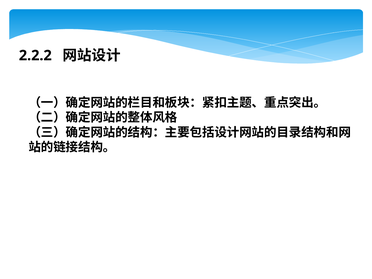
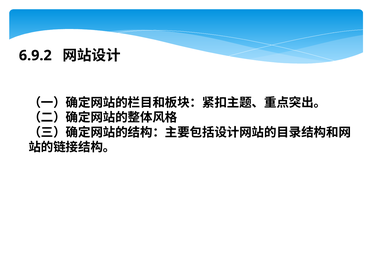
2.2.2: 2.2.2 -> 6.9.2
